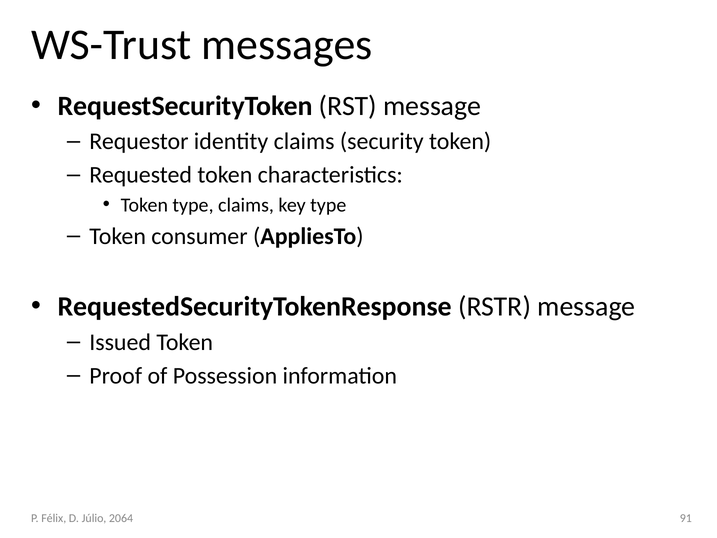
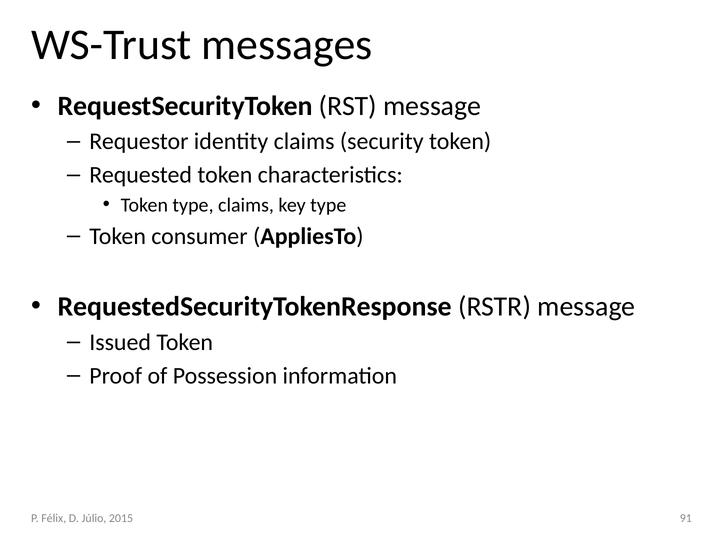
2064: 2064 -> 2015
